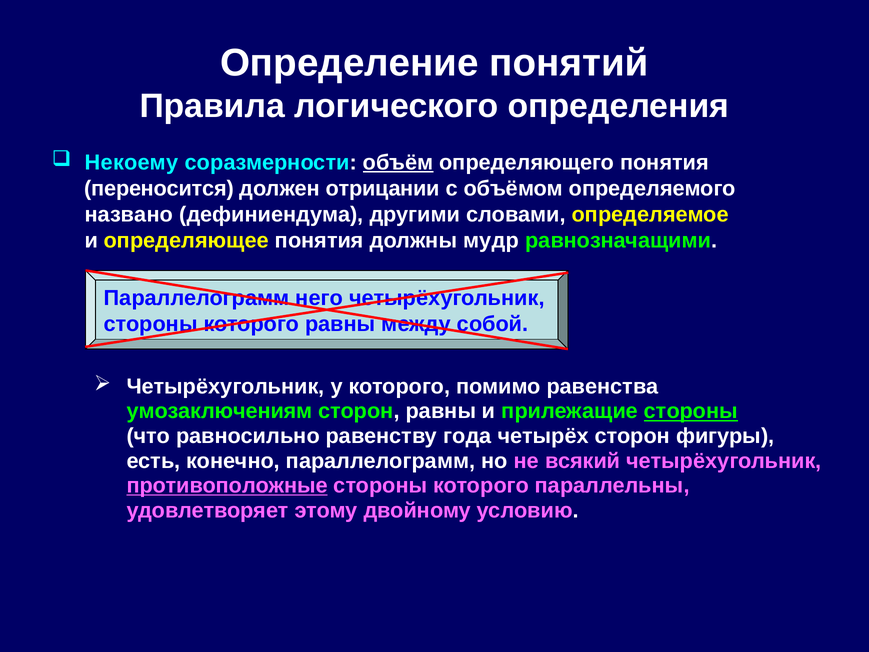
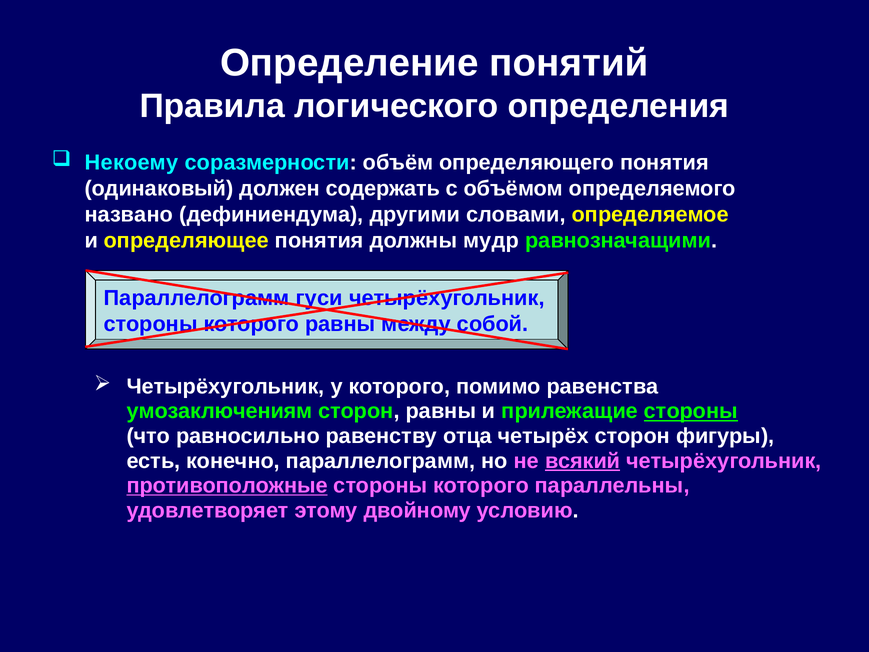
объём underline: present -> none
переносится: переносится -> одинаковый
отрицании: отрицании -> содержать
него: него -> гуси
года: года -> отца
всякий underline: none -> present
